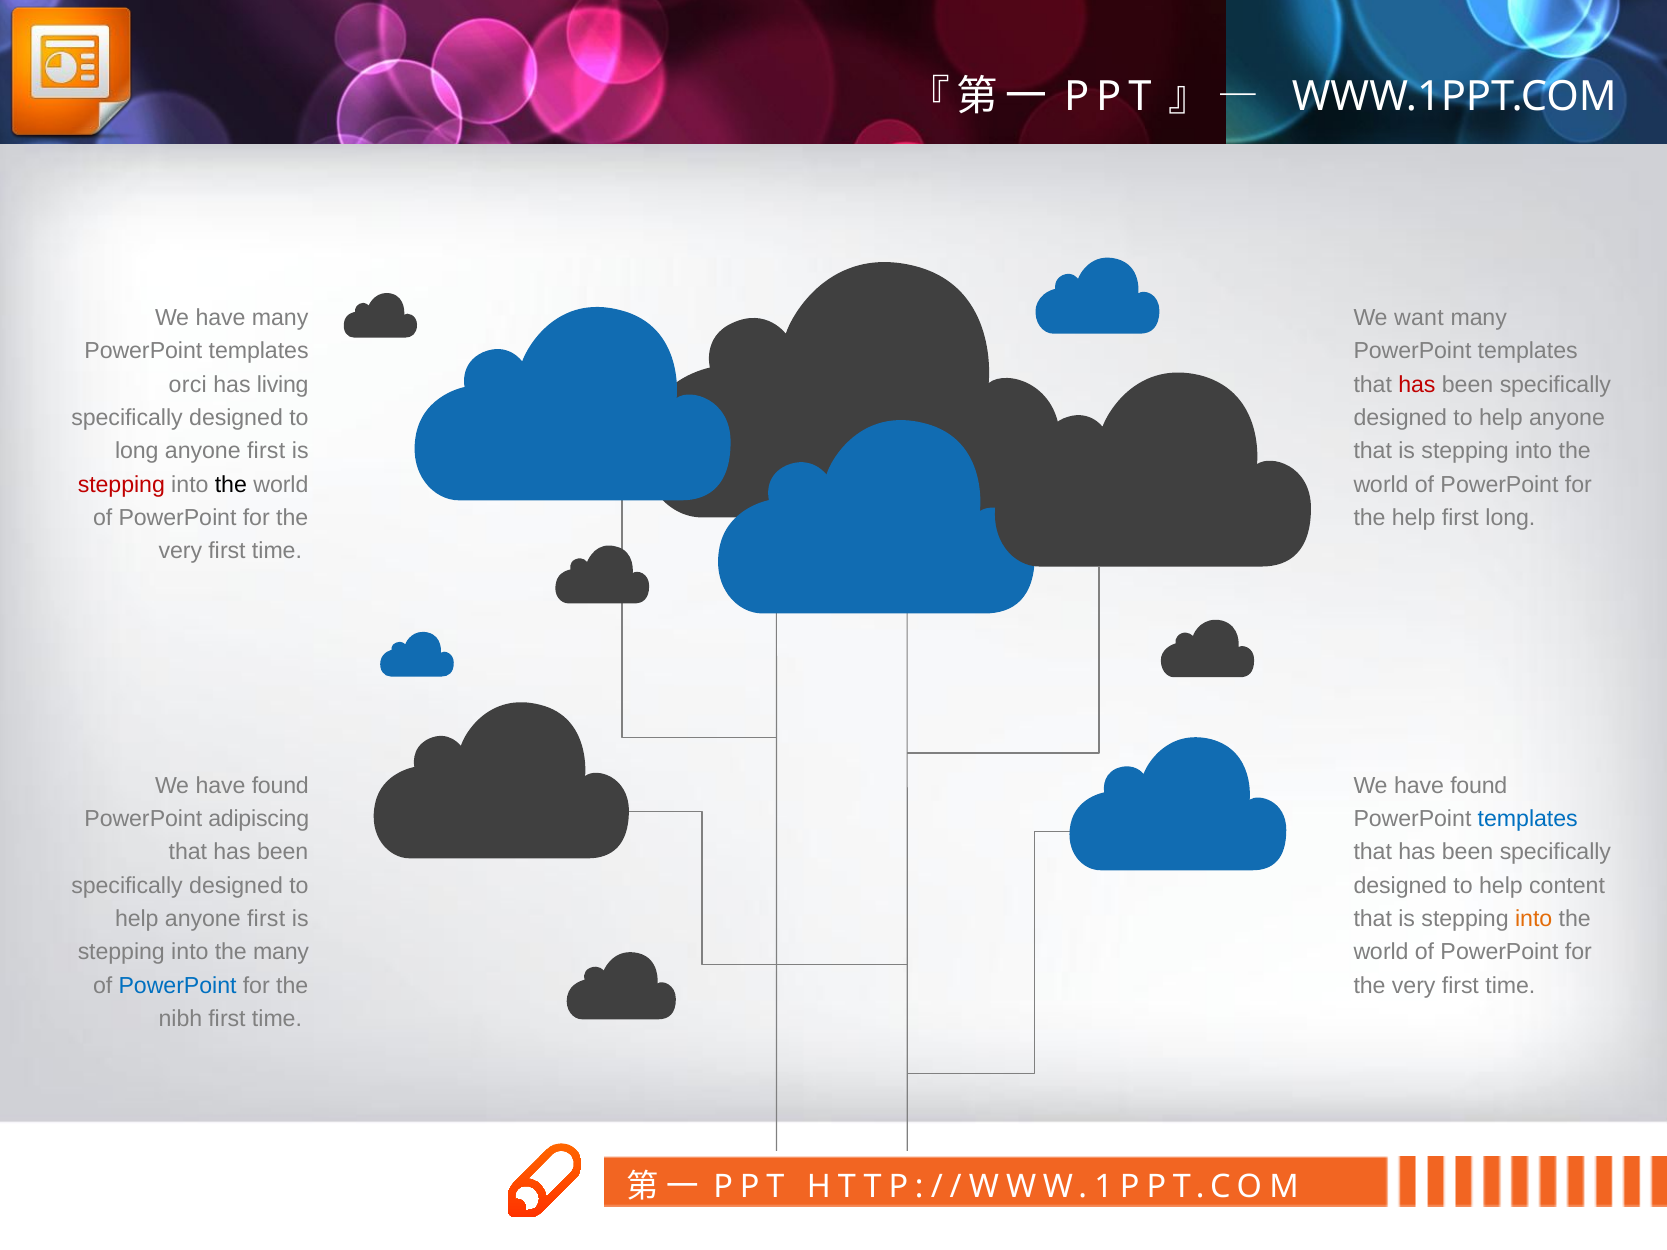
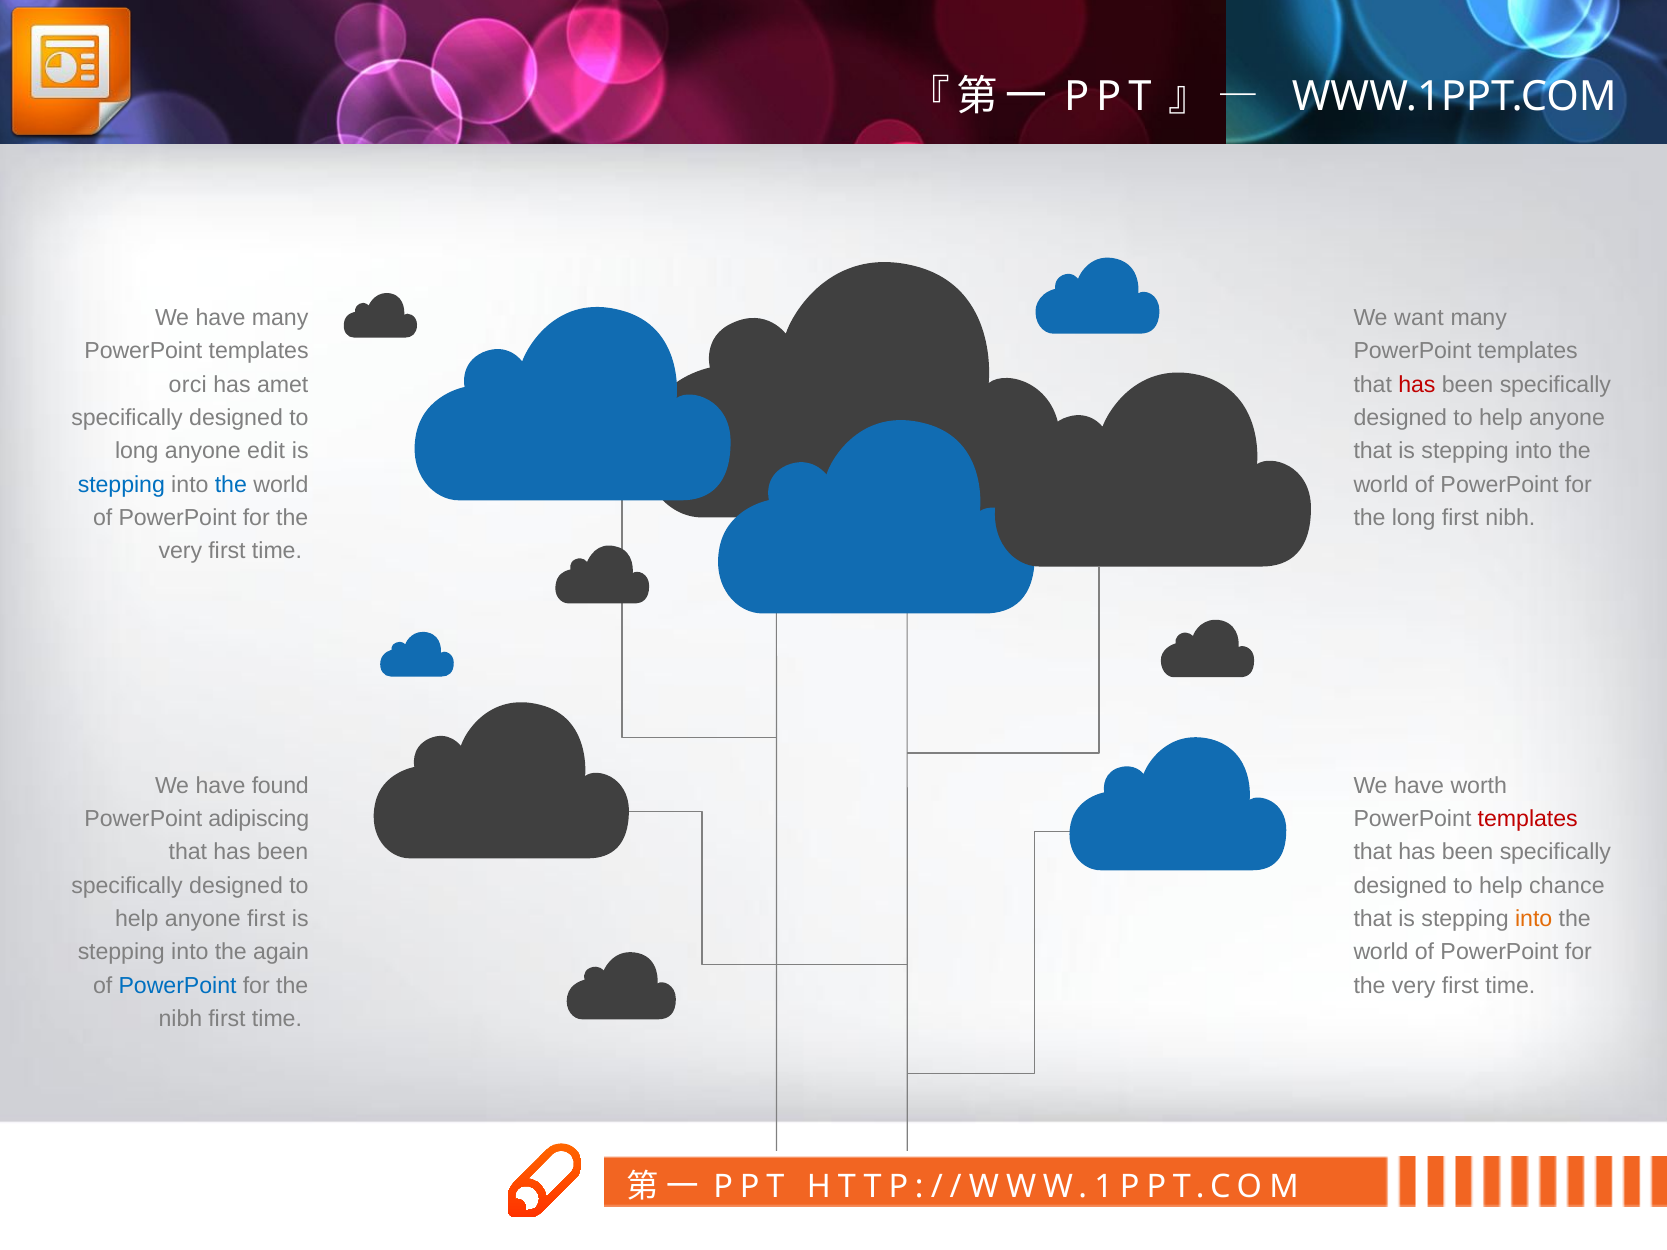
living: living -> amet
first at (266, 451): first -> edit
stepping at (121, 485) colour: red -> blue
the at (231, 485) colour: black -> blue
the help: help -> long
first long: long -> nibh
found at (1479, 786): found -> worth
templates at (1528, 819) colour: blue -> red
content: content -> chance
the many: many -> again
